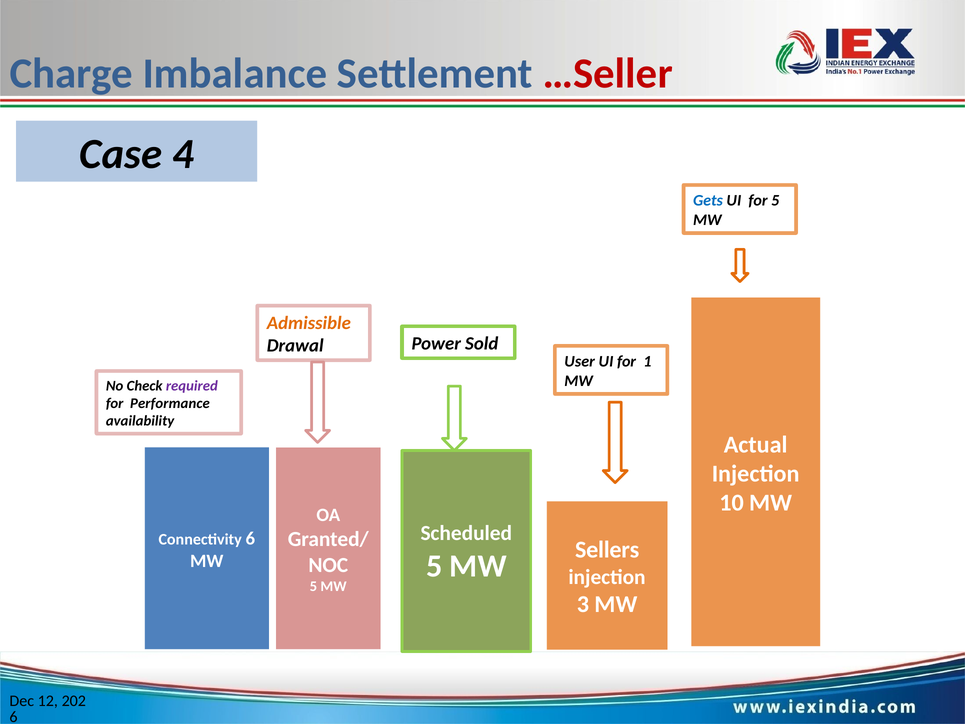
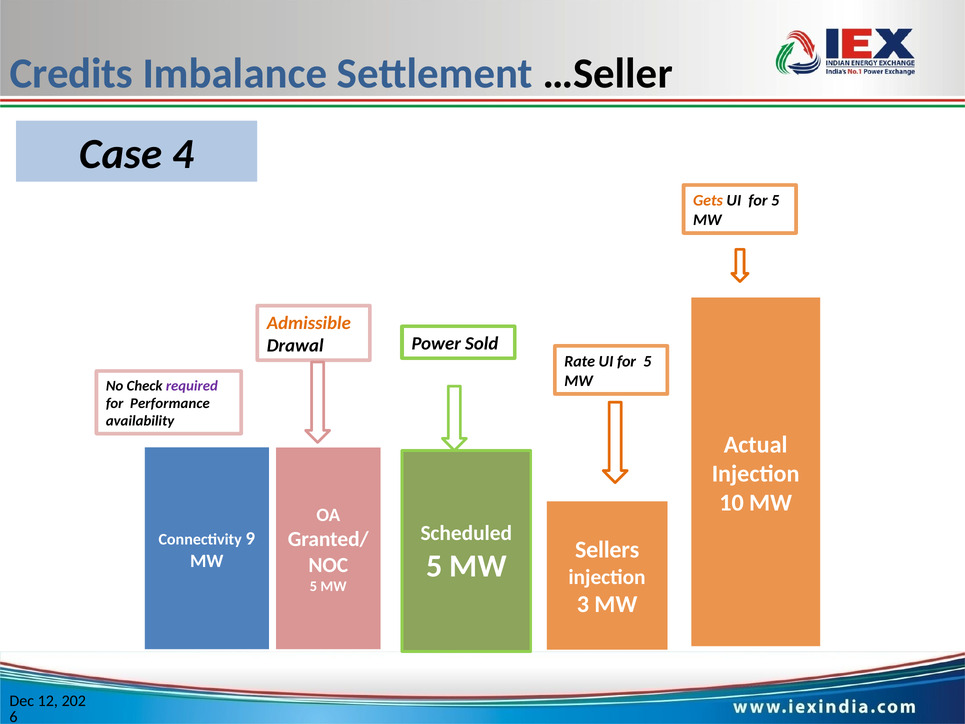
Charge: Charge -> Credits
…Seller colour: red -> black
Gets colour: blue -> orange
User: User -> Rate
1 at (647, 361): 1 -> 5
Connectivity 6: 6 -> 9
